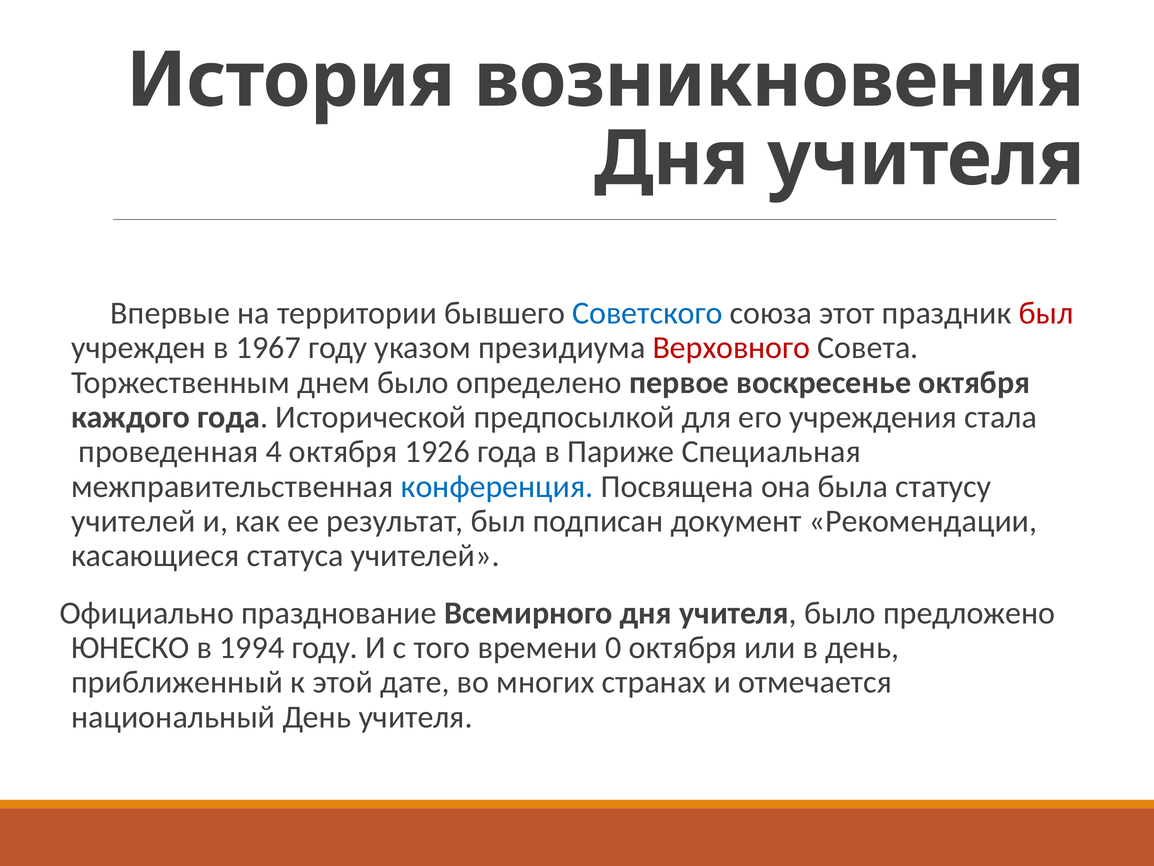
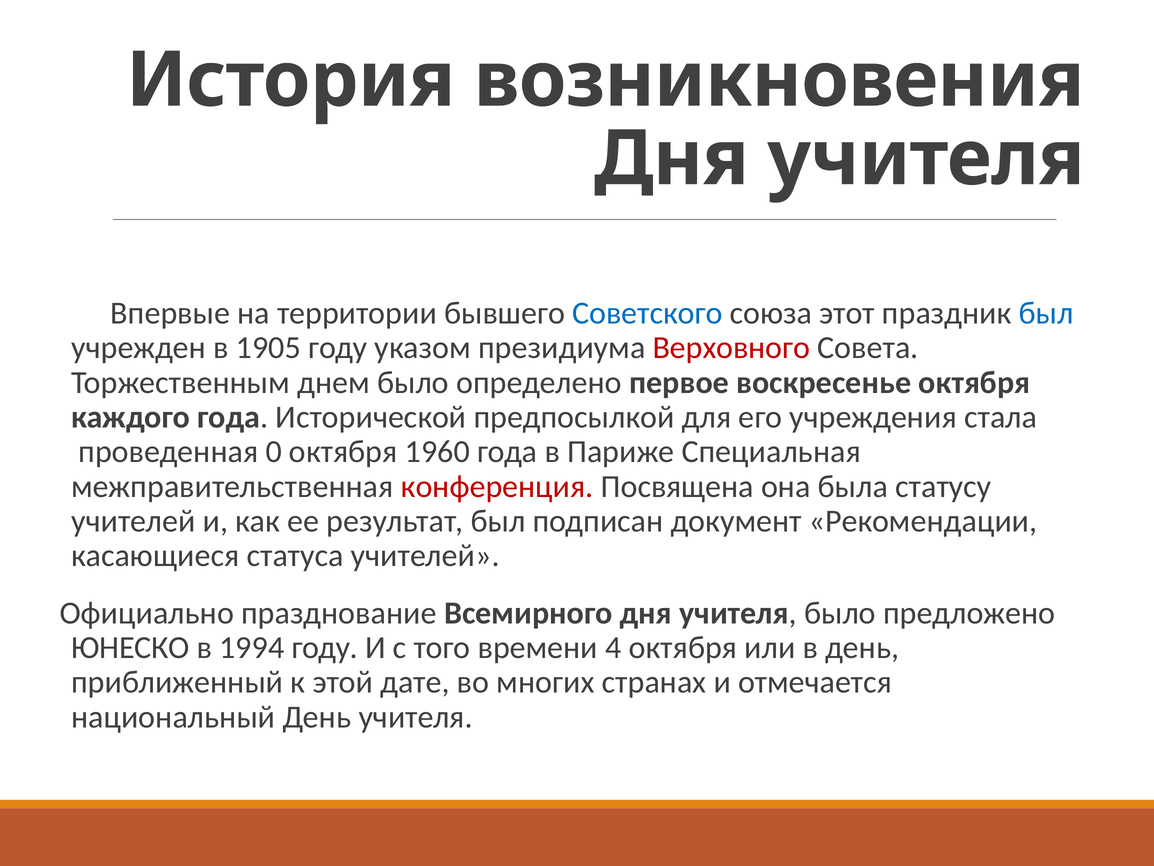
был at (1046, 313) colour: red -> blue
1967: 1967 -> 1905
4: 4 -> 0
1926: 1926 -> 1960
конференция colour: blue -> red
0: 0 -> 4
